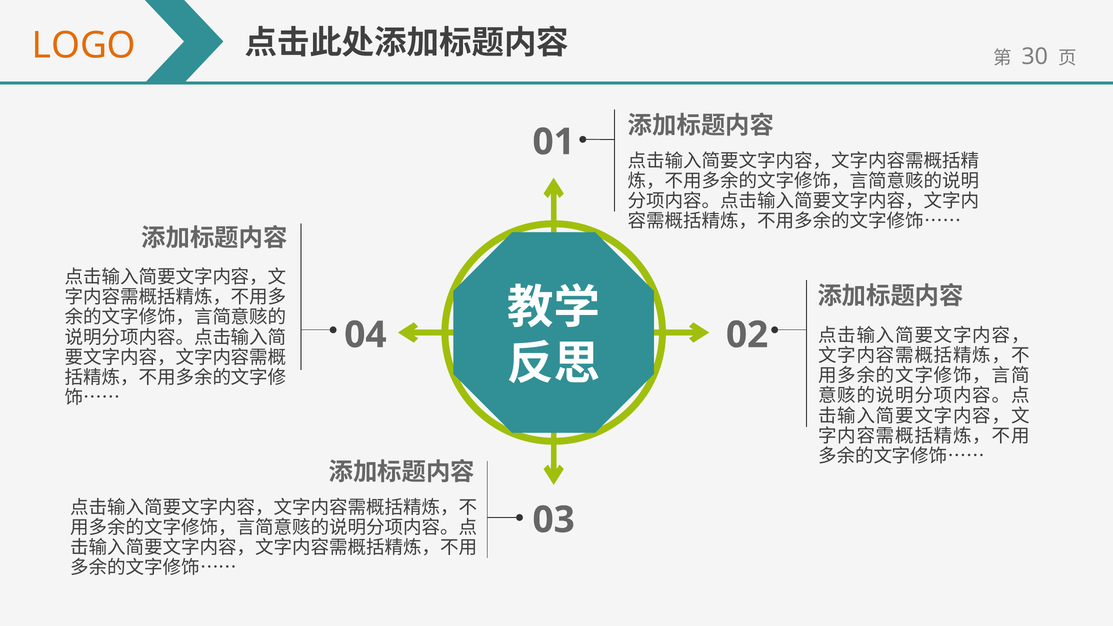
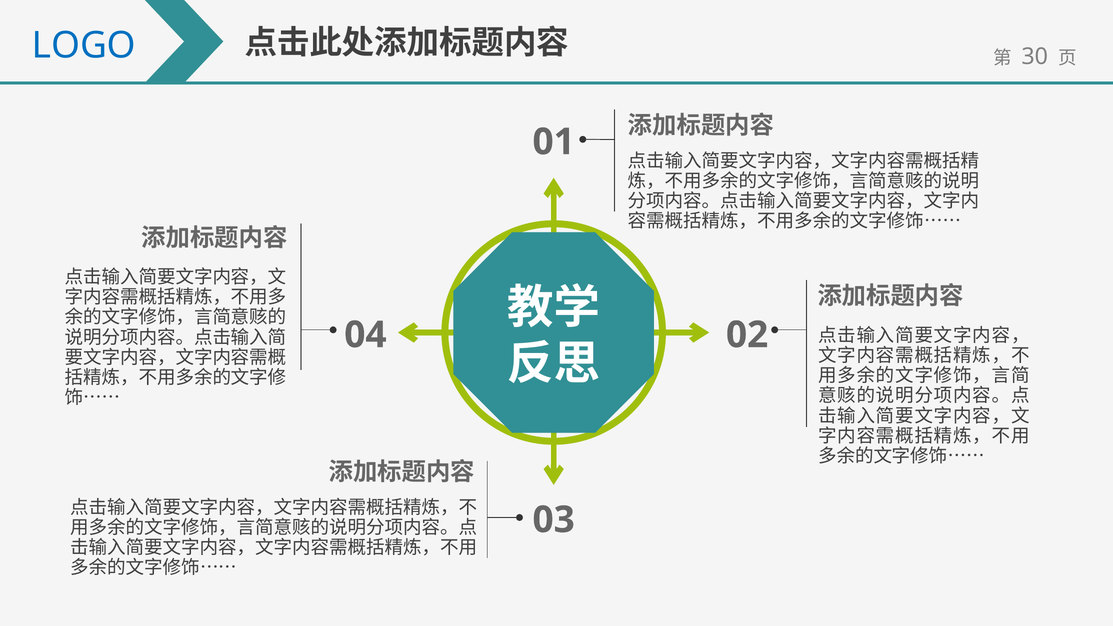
LOGO colour: orange -> blue
